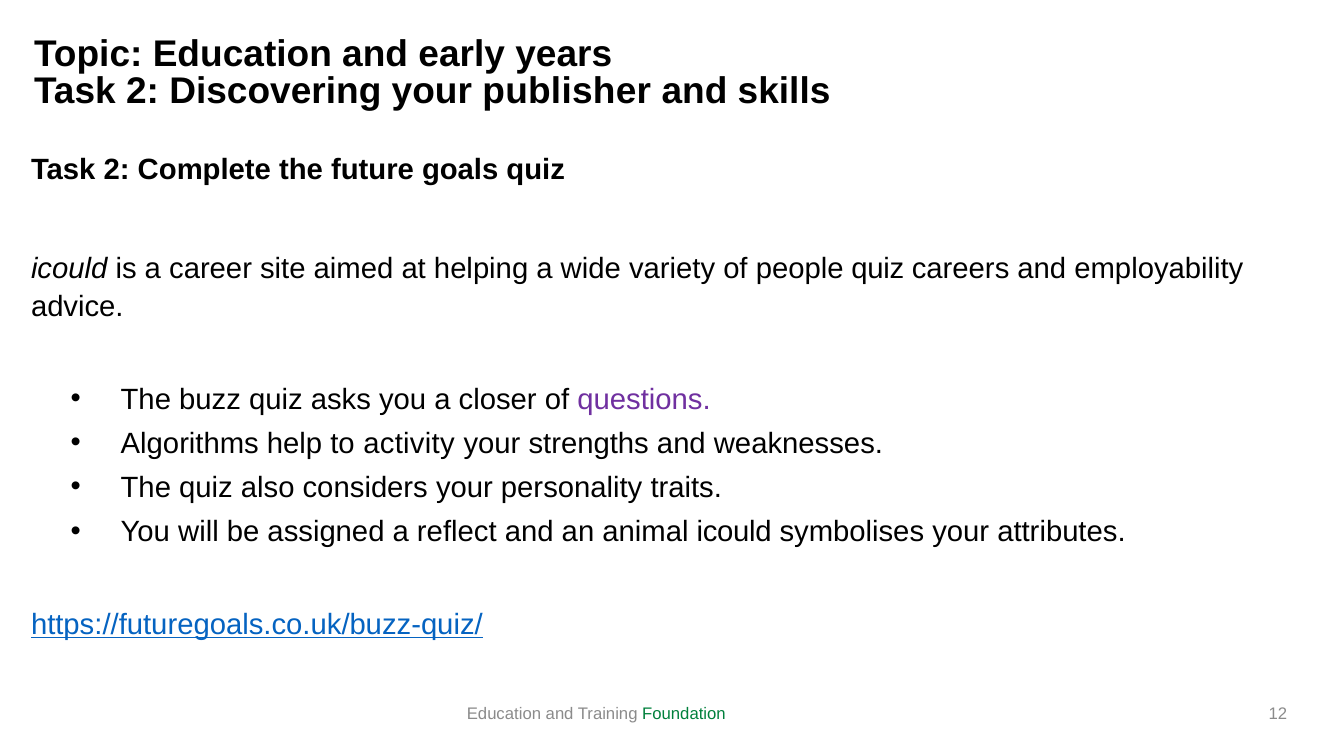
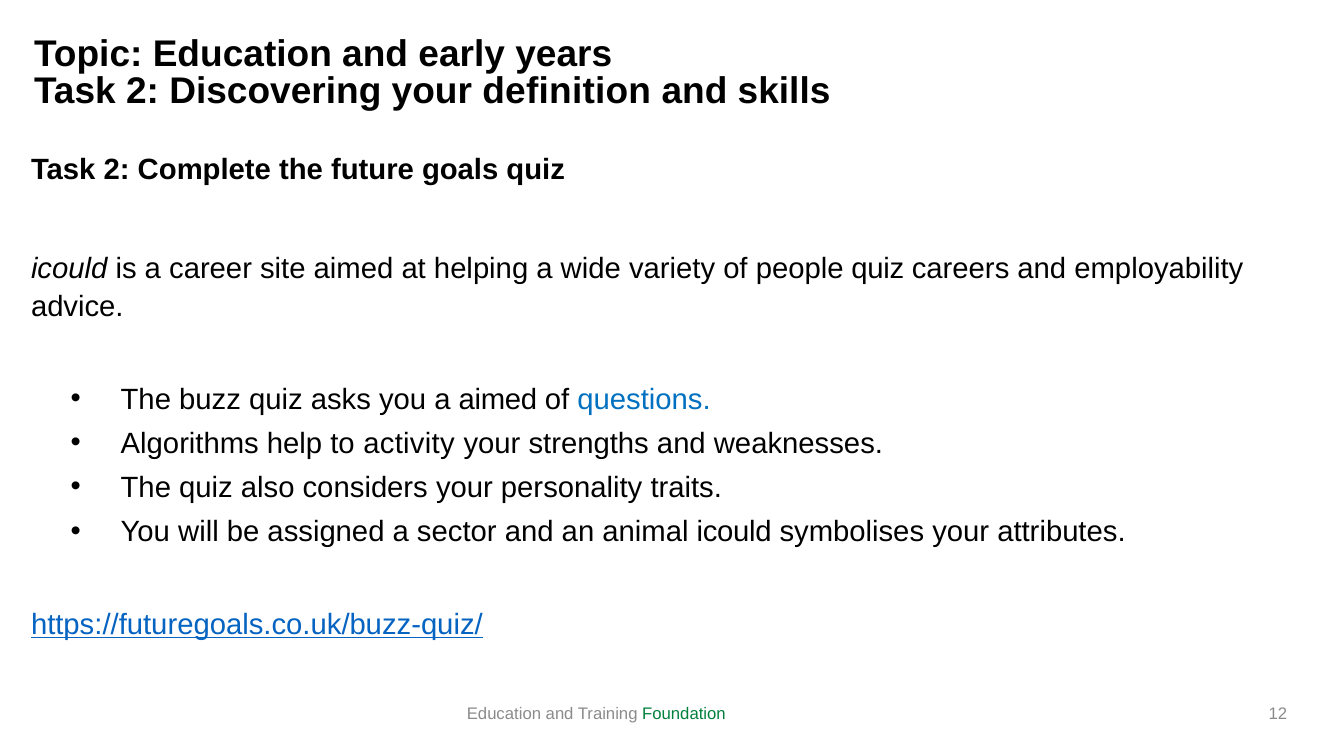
publisher: publisher -> definition
a closer: closer -> aimed
questions colour: purple -> blue
reflect: reflect -> sector
